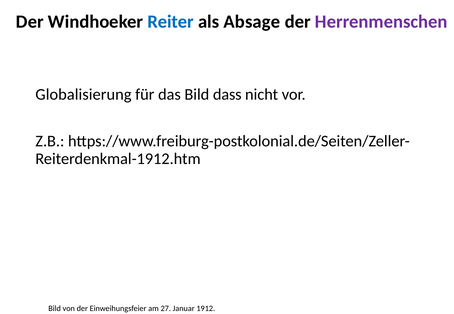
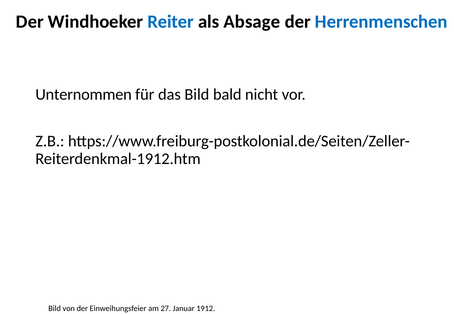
Herrenmenschen colour: purple -> blue
Globalisierung: Globalisierung -> Unternommen
dass: dass -> bald
